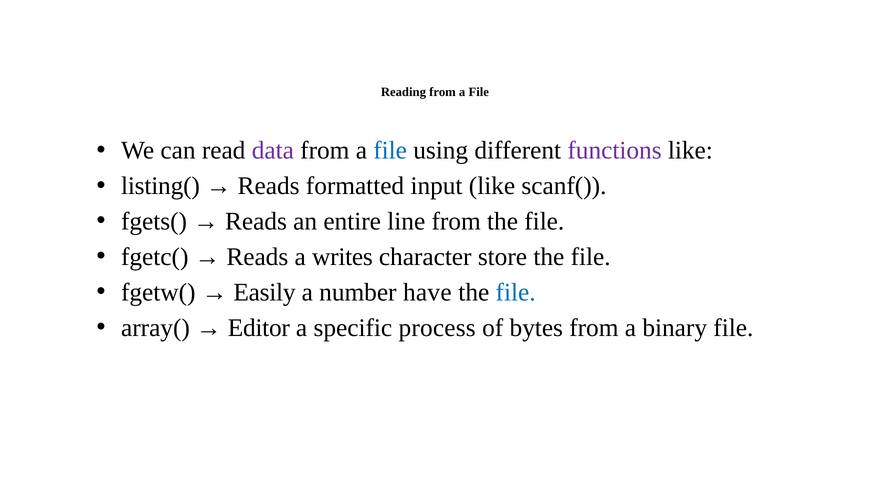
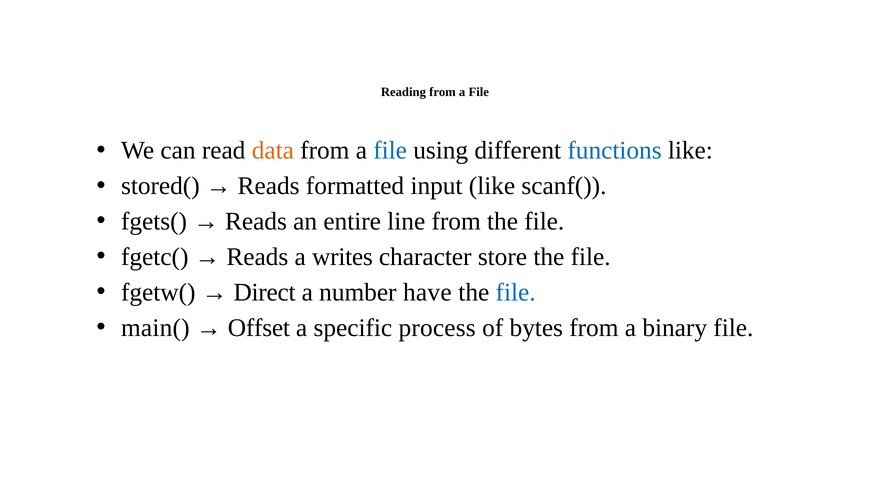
data colour: purple -> orange
functions colour: purple -> blue
listing(: listing( -> stored(
Easily: Easily -> Direct
array(: array( -> main(
Editor: Editor -> Offset
